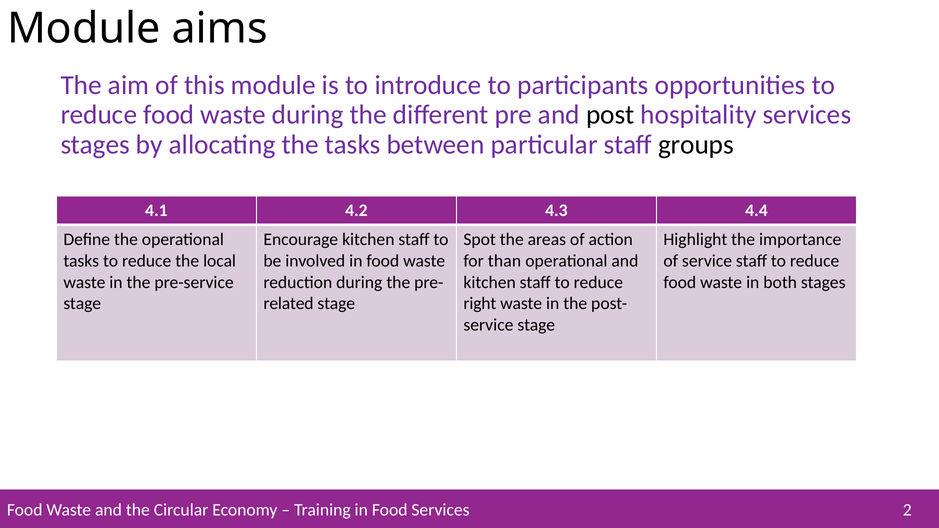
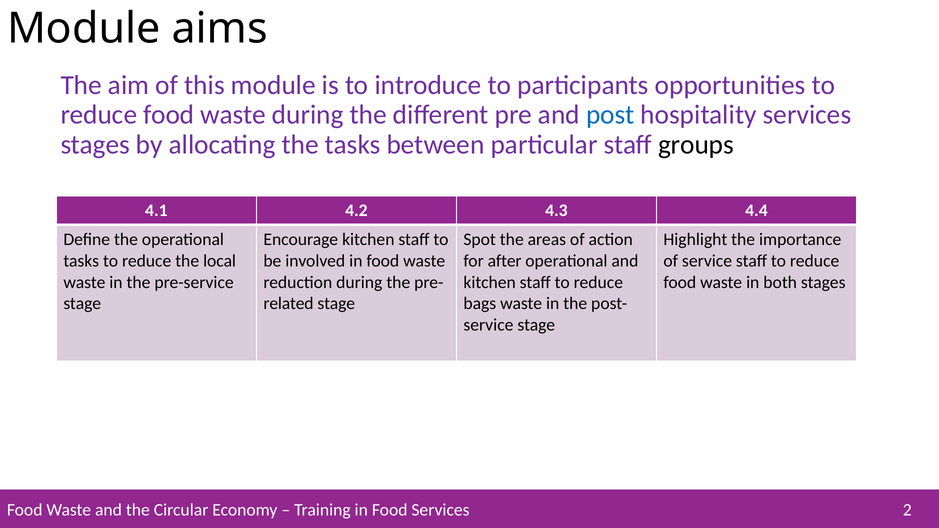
post colour: black -> blue
than: than -> after
right: right -> bags
